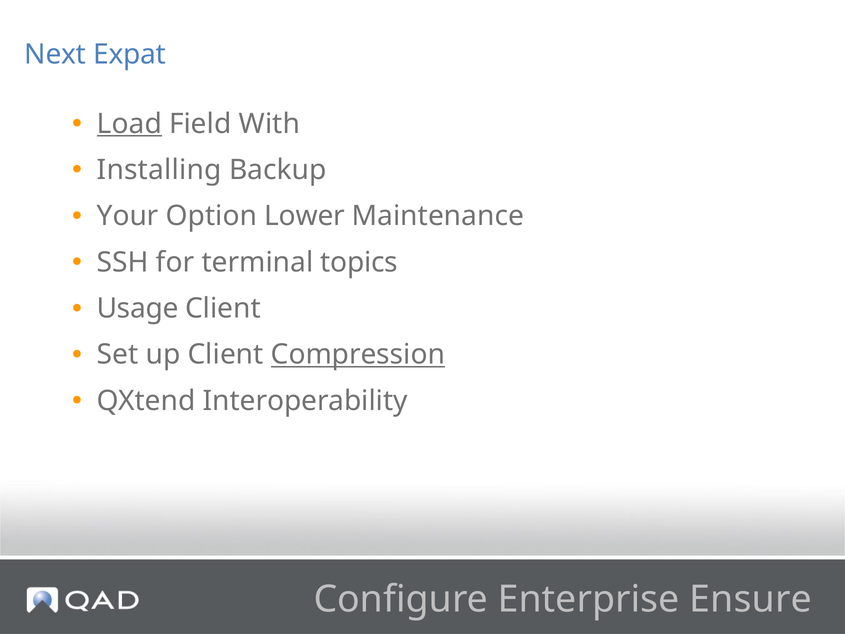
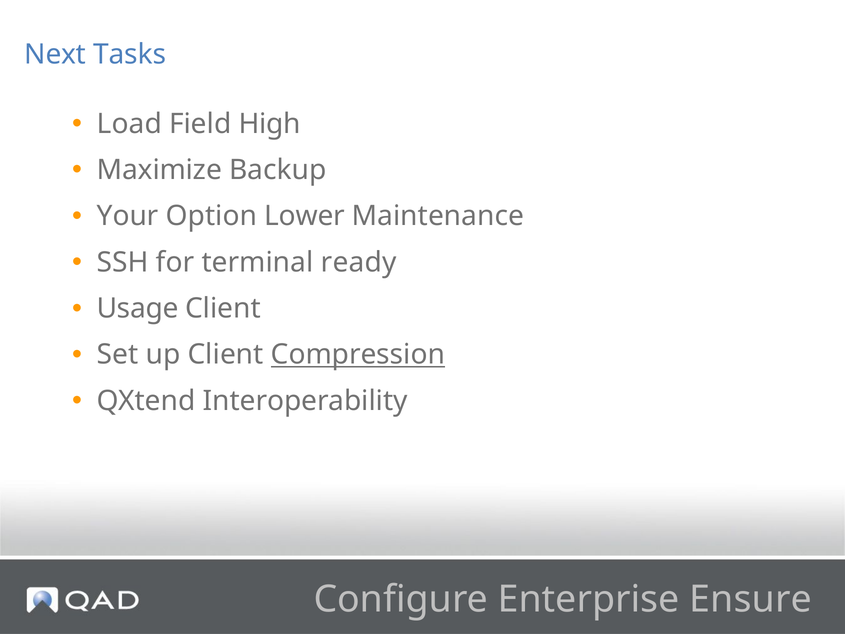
Expat: Expat -> Tasks
Load underline: present -> none
With: With -> High
Installing: Installing -> Maximize
topics: topics -> ready
